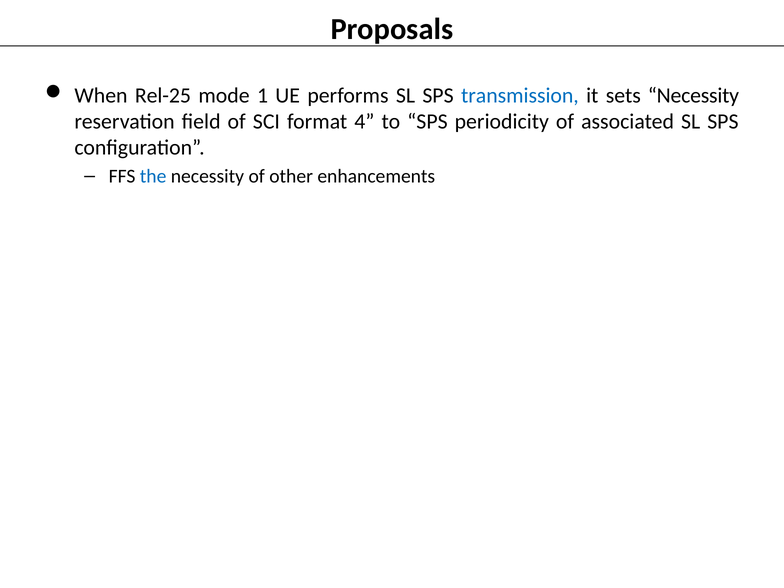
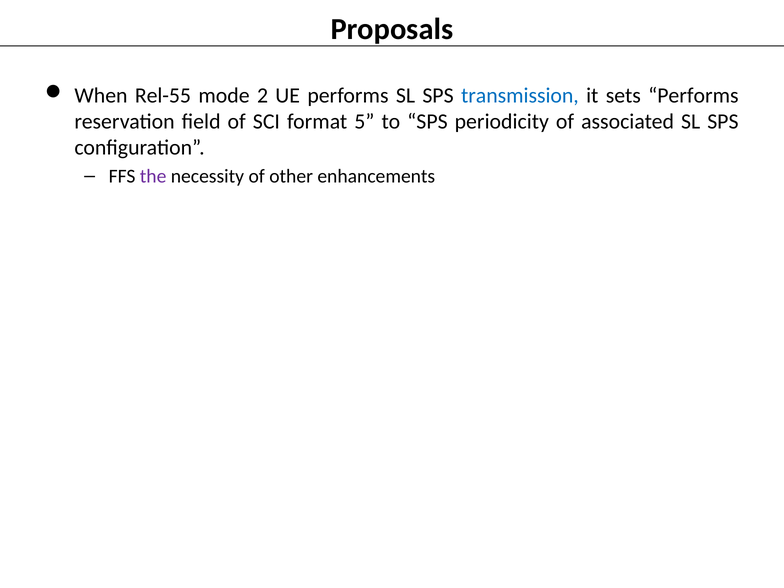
Rel-25: Rel-25 -> Rel-55
1: 1 -> 2
sets Necessity: Necessity -> Performs
4: 4 -> 5
the colour: blue -> purple
